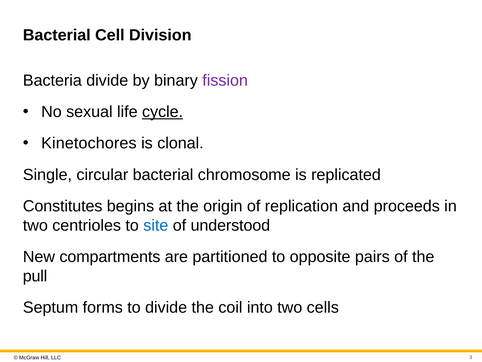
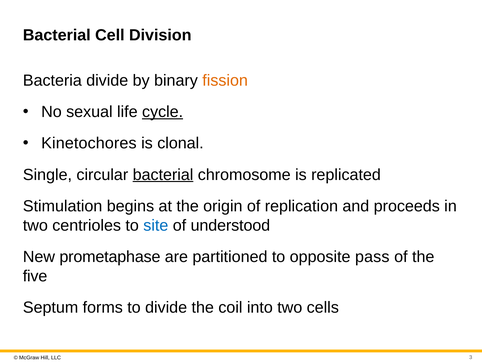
fission colour: purple -> orange
bacterial at (163, 174) underline: none -> present
Constitutes: Constitutes -> Stimulation
compartments: compartments -> prometaphase
pairs: pairs -> pass
pull: pull -> five
